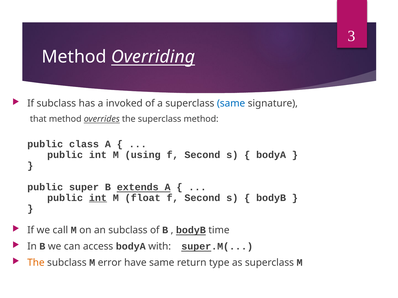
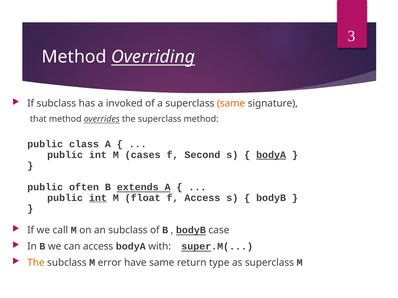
same at (231, 103) colour: blue -> orange
using: using -> cases
bodyA at (271, 155) underline: none -> present
super: super -> often
float f Second: Second -> Access
time: time -> case
